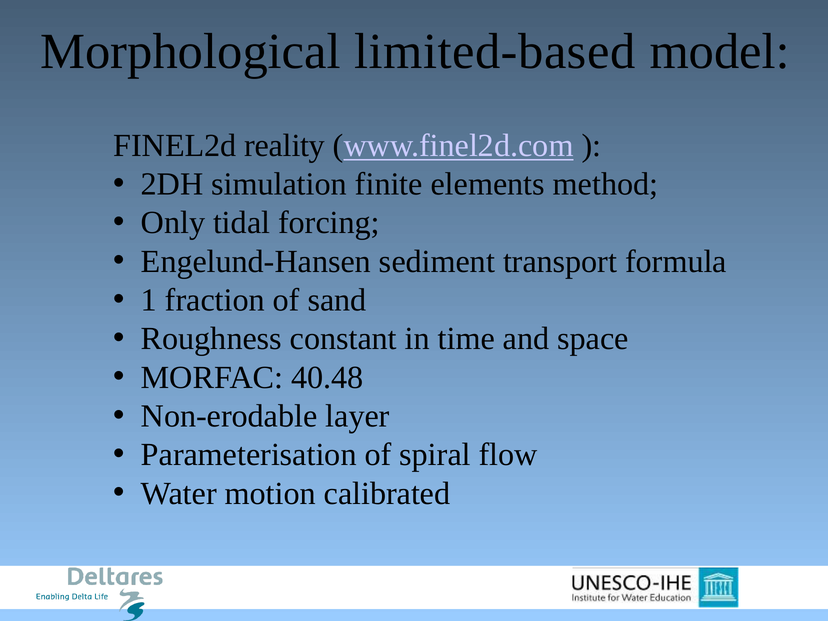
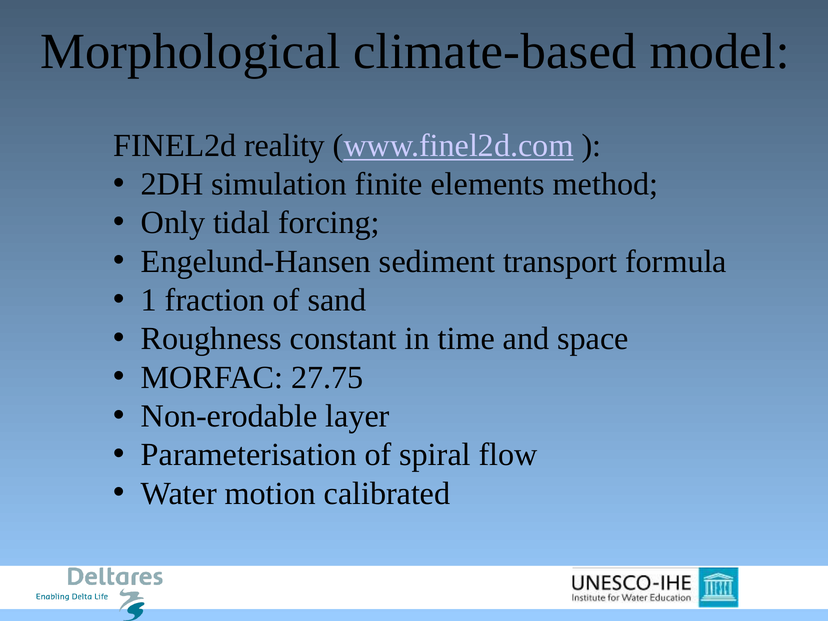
limited-based: limited-based -> climate-based
40.48: 40.48 -> 27.75
